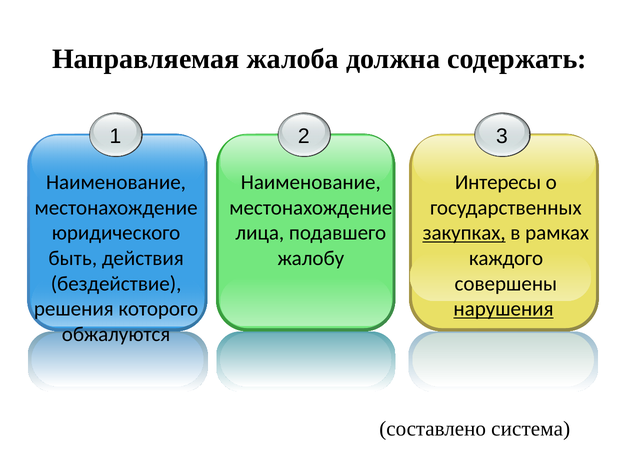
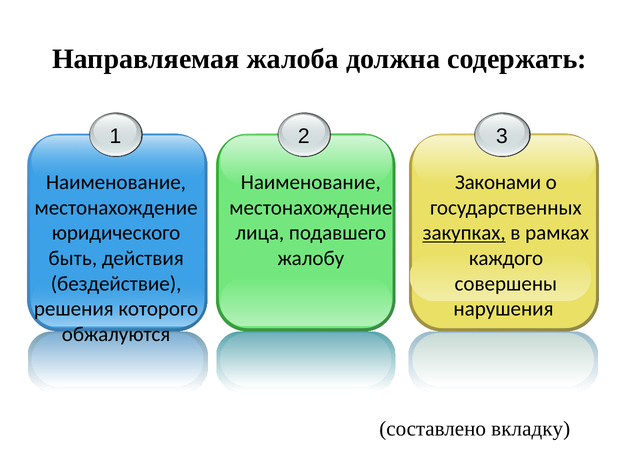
Интересы: Интересы -> Законами
нарушения underline: present -> none
система: система -> вкладку
